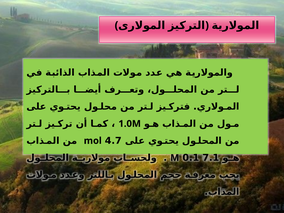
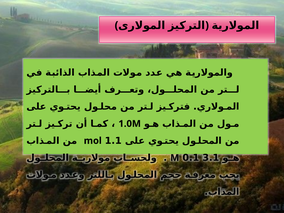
4.7: 4.7 -> 1.1
7.1: 7.1 -> 3.1
